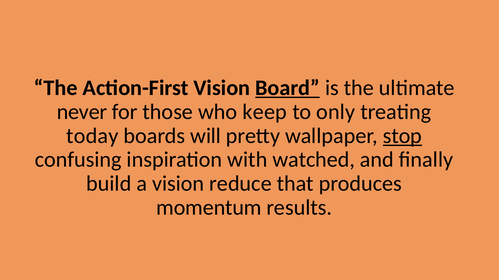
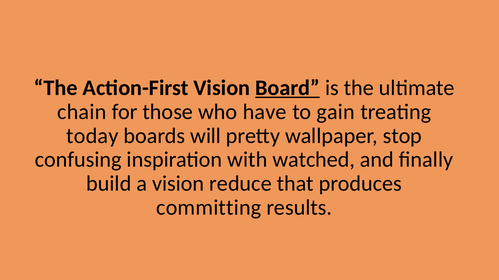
never: never -> chain
keep: keep -> have
only: only -> gain
stop underline: present -> none
momentum: momentum -> committing
